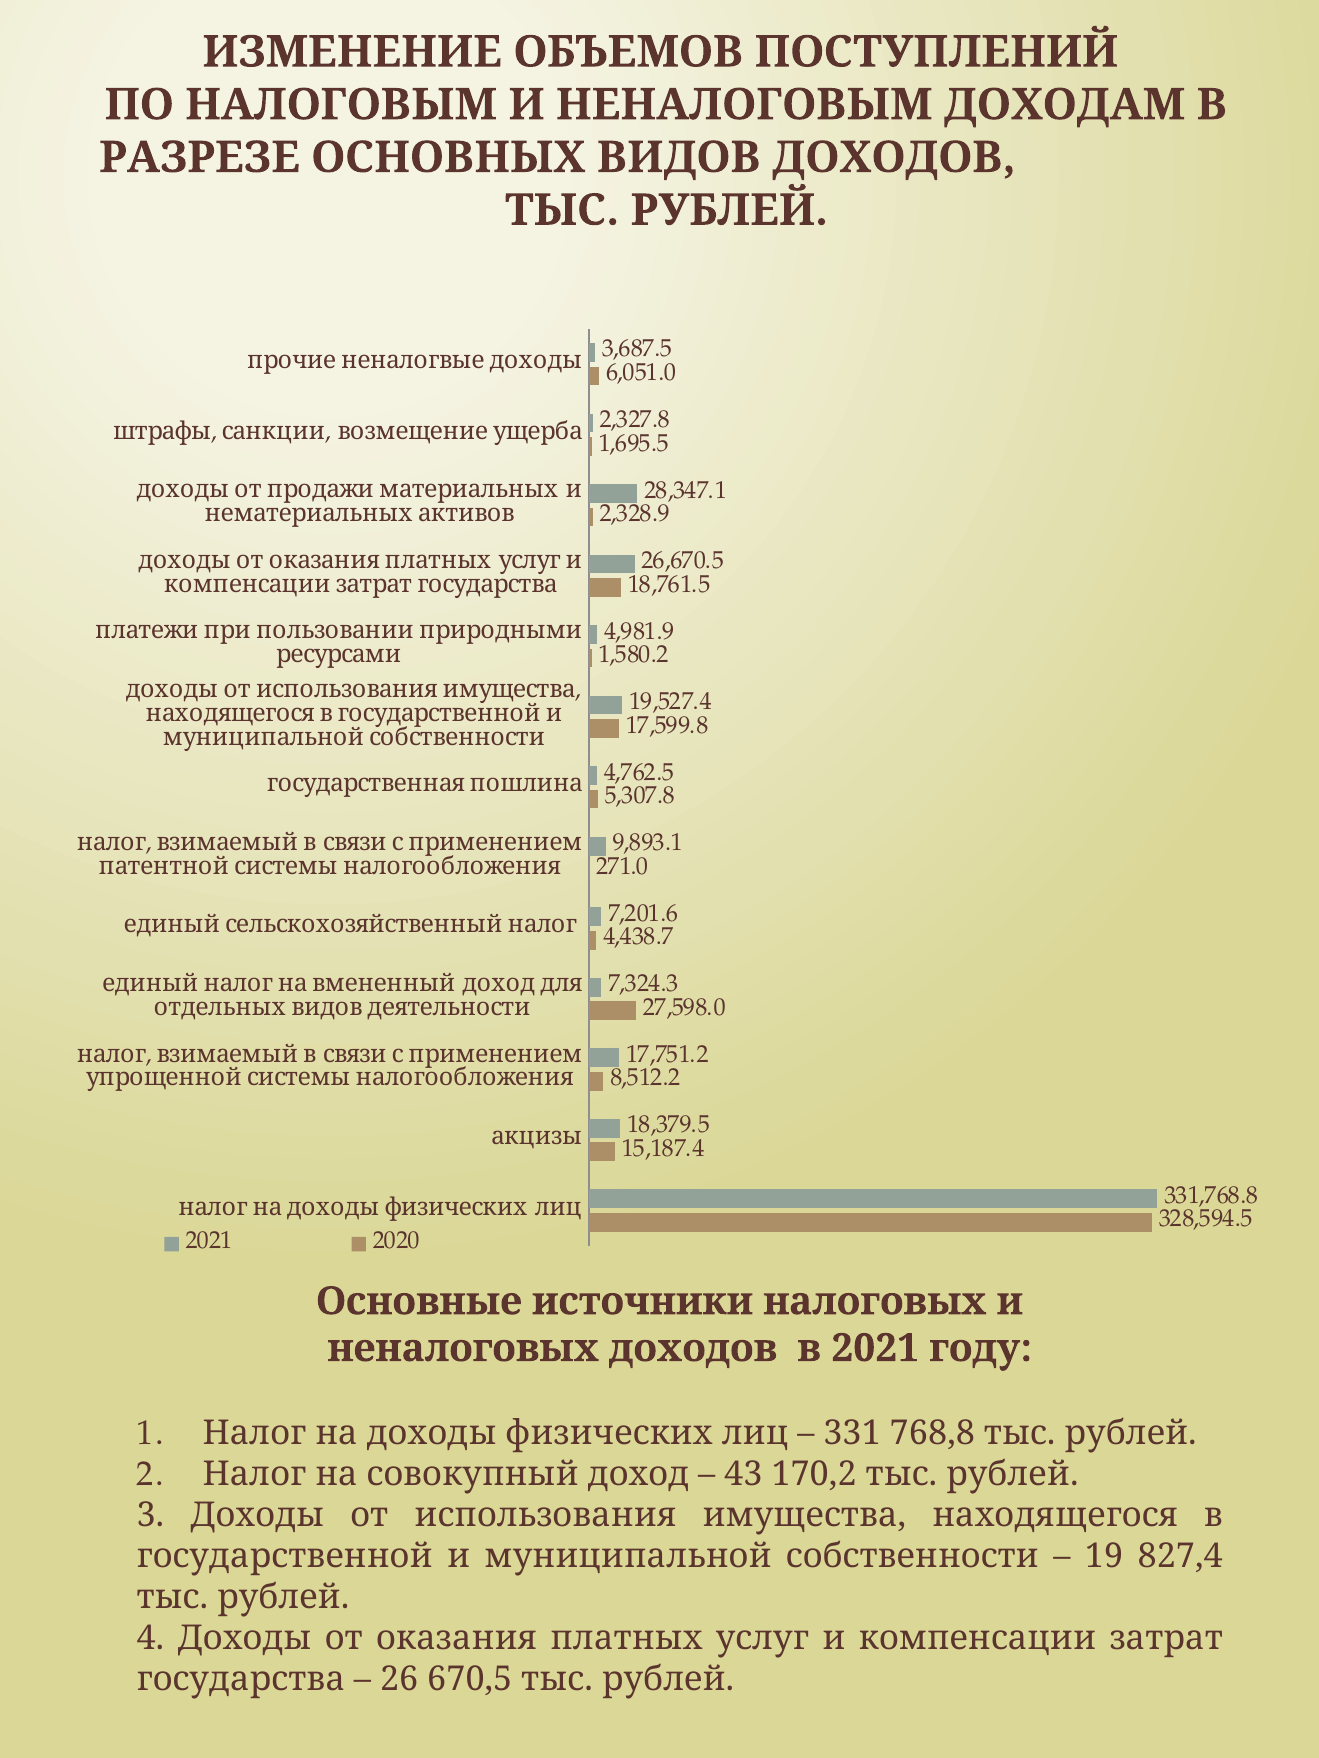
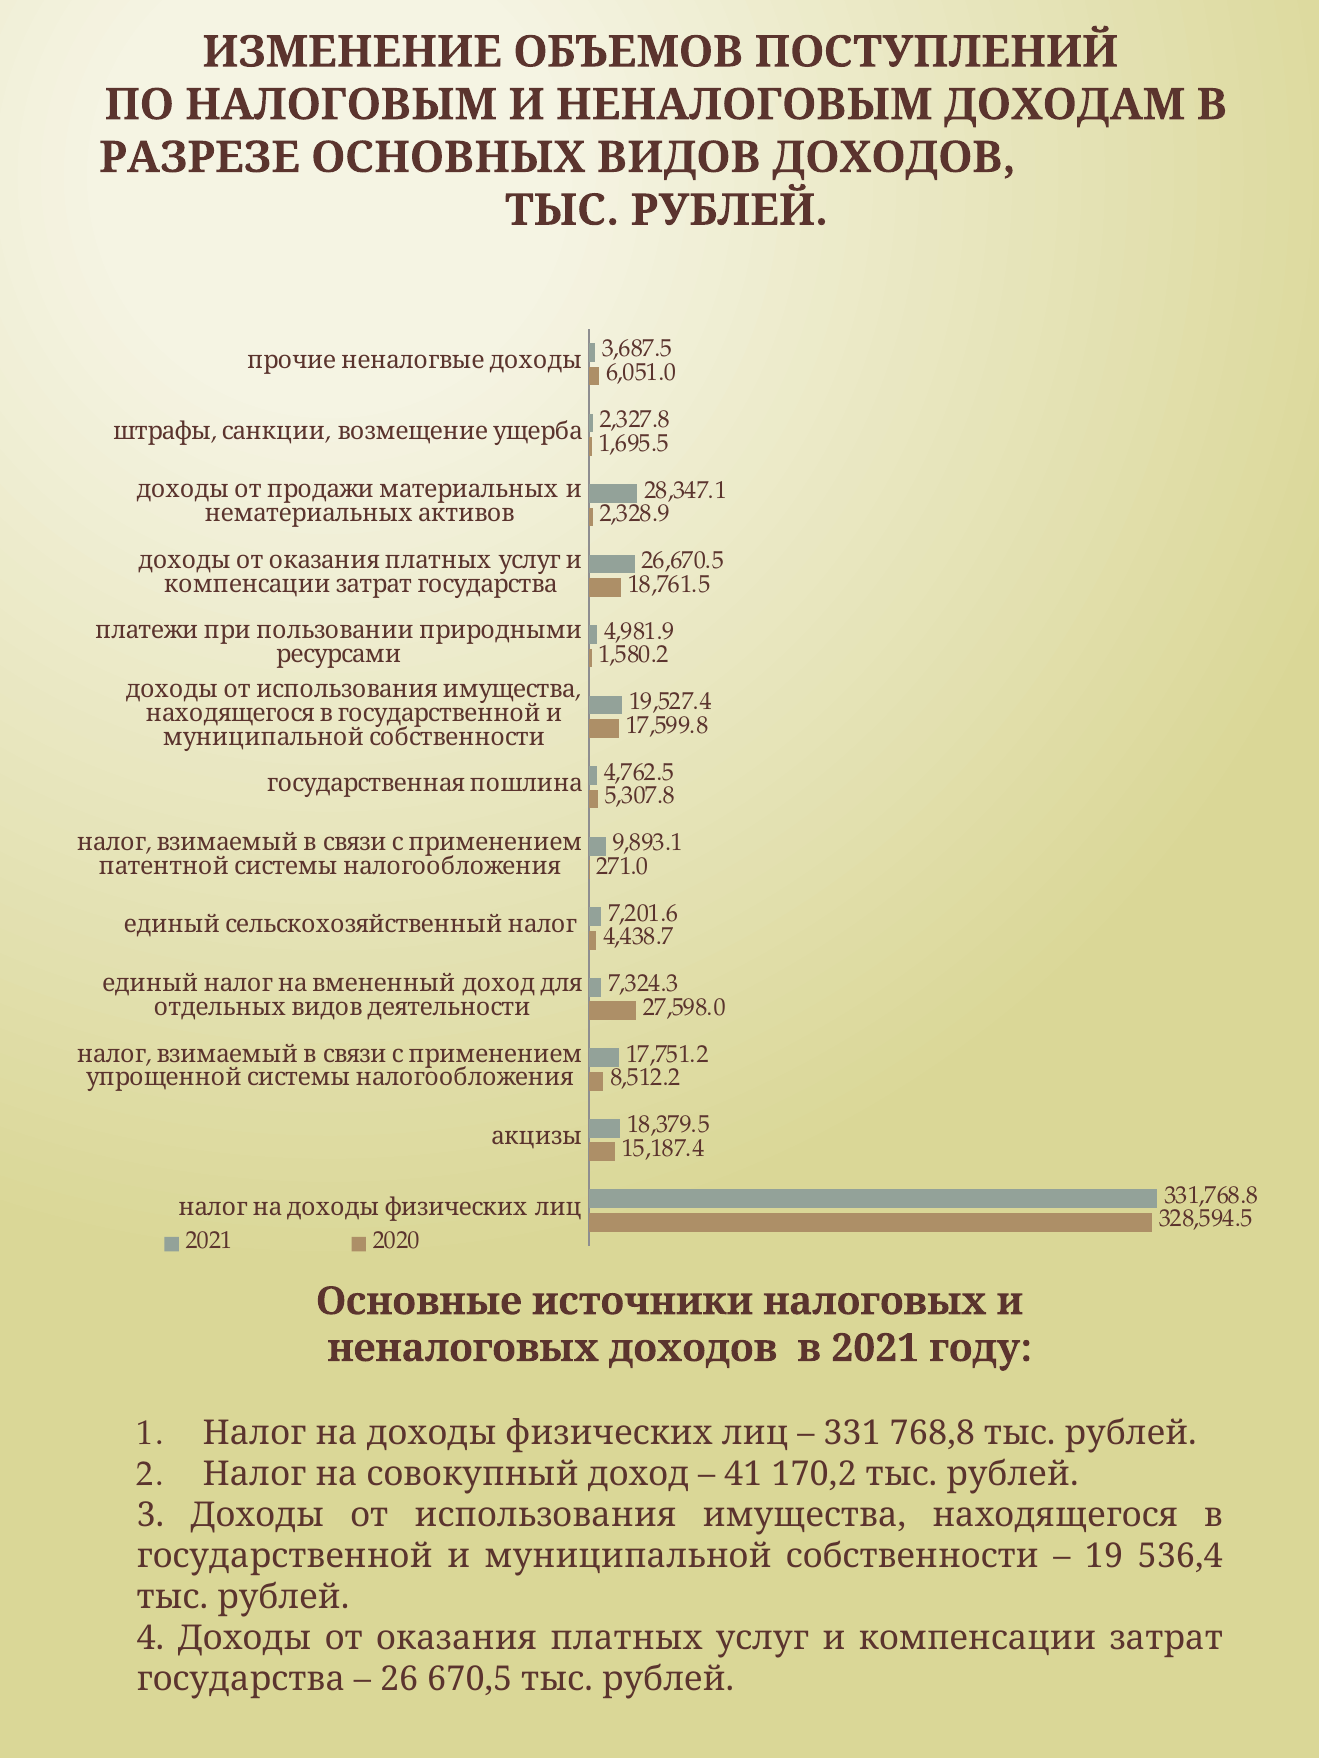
43: 43 -> 41
827,4: 827,4 -> 536,4
